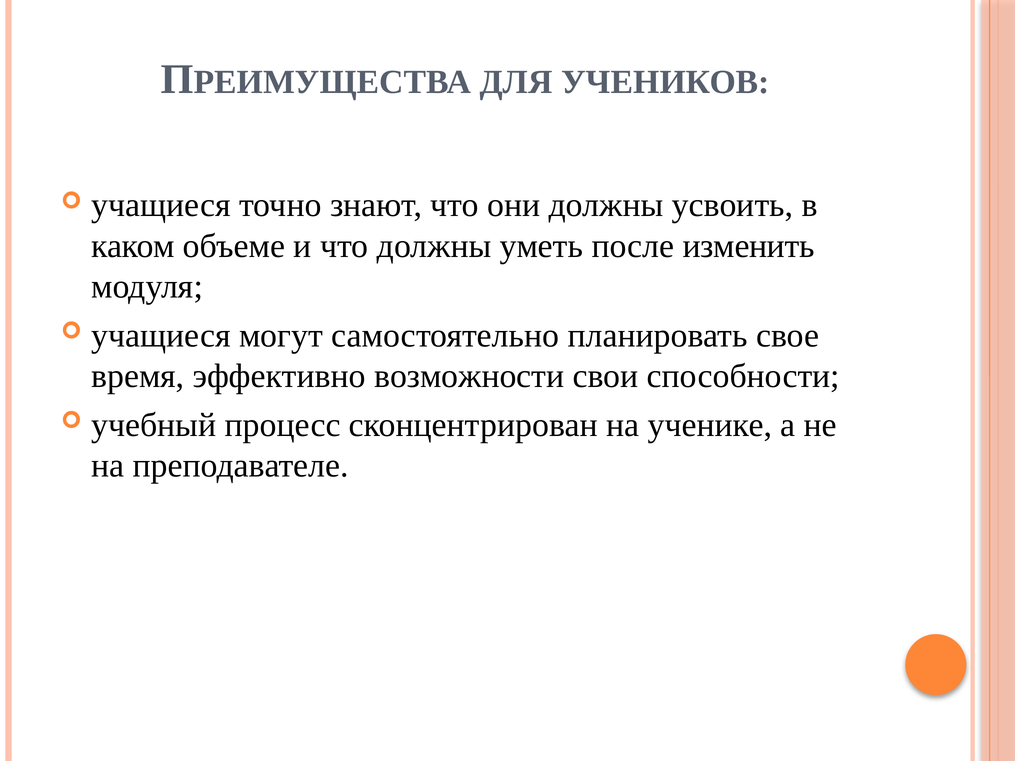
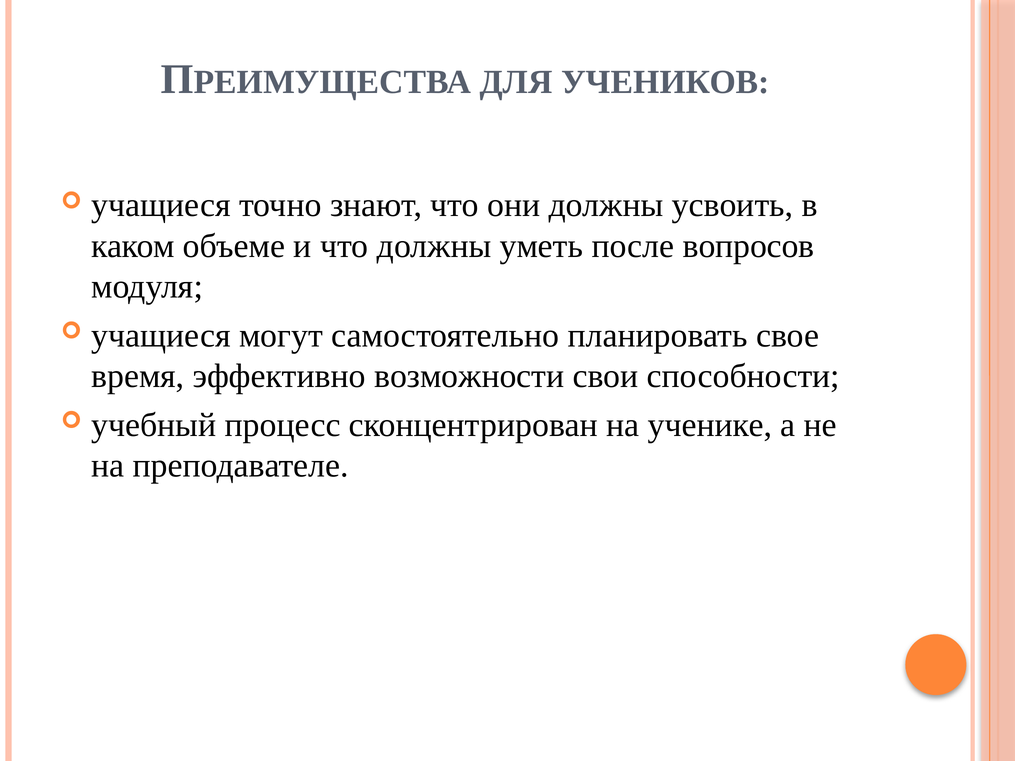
изменить: изменить -> вопросов
